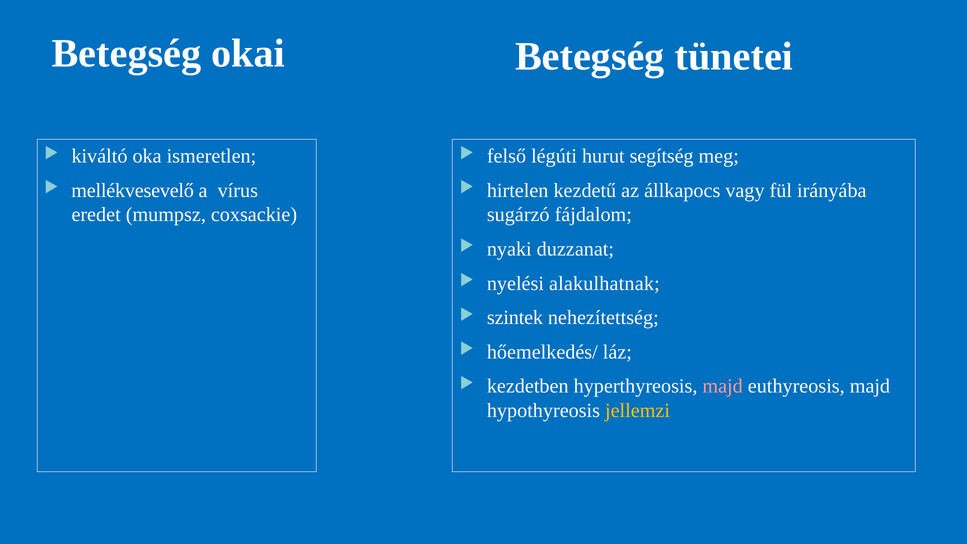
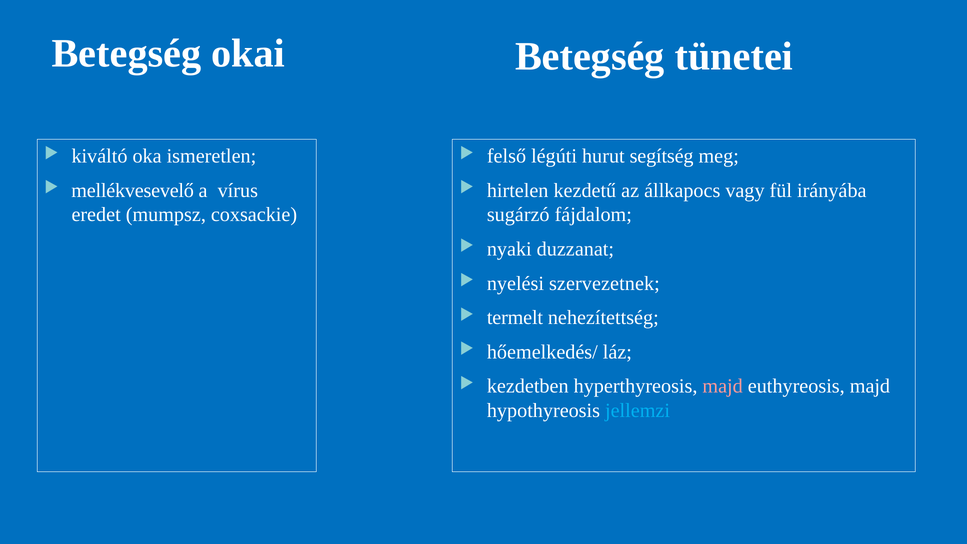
alakulhatnak: alakulhatnak -> szervezetnek
szintek: szintek -> termelt
jellemzi colour: yellow -> light blue
